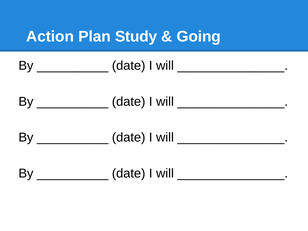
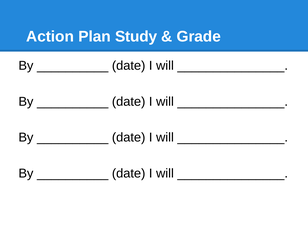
Going: Going -> Grade
